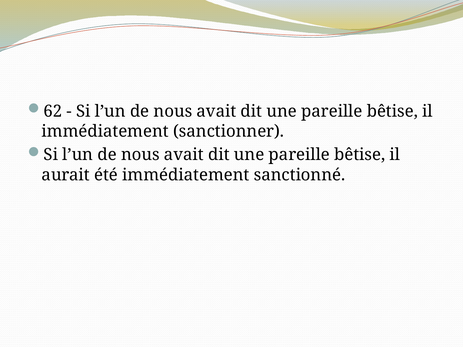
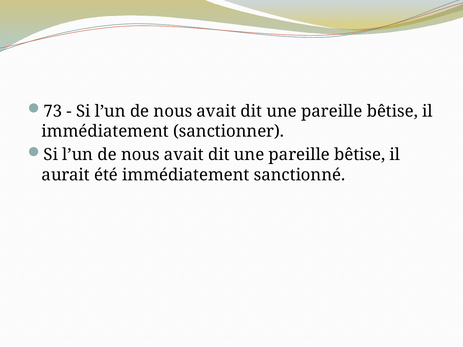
62: 62 -> 73
